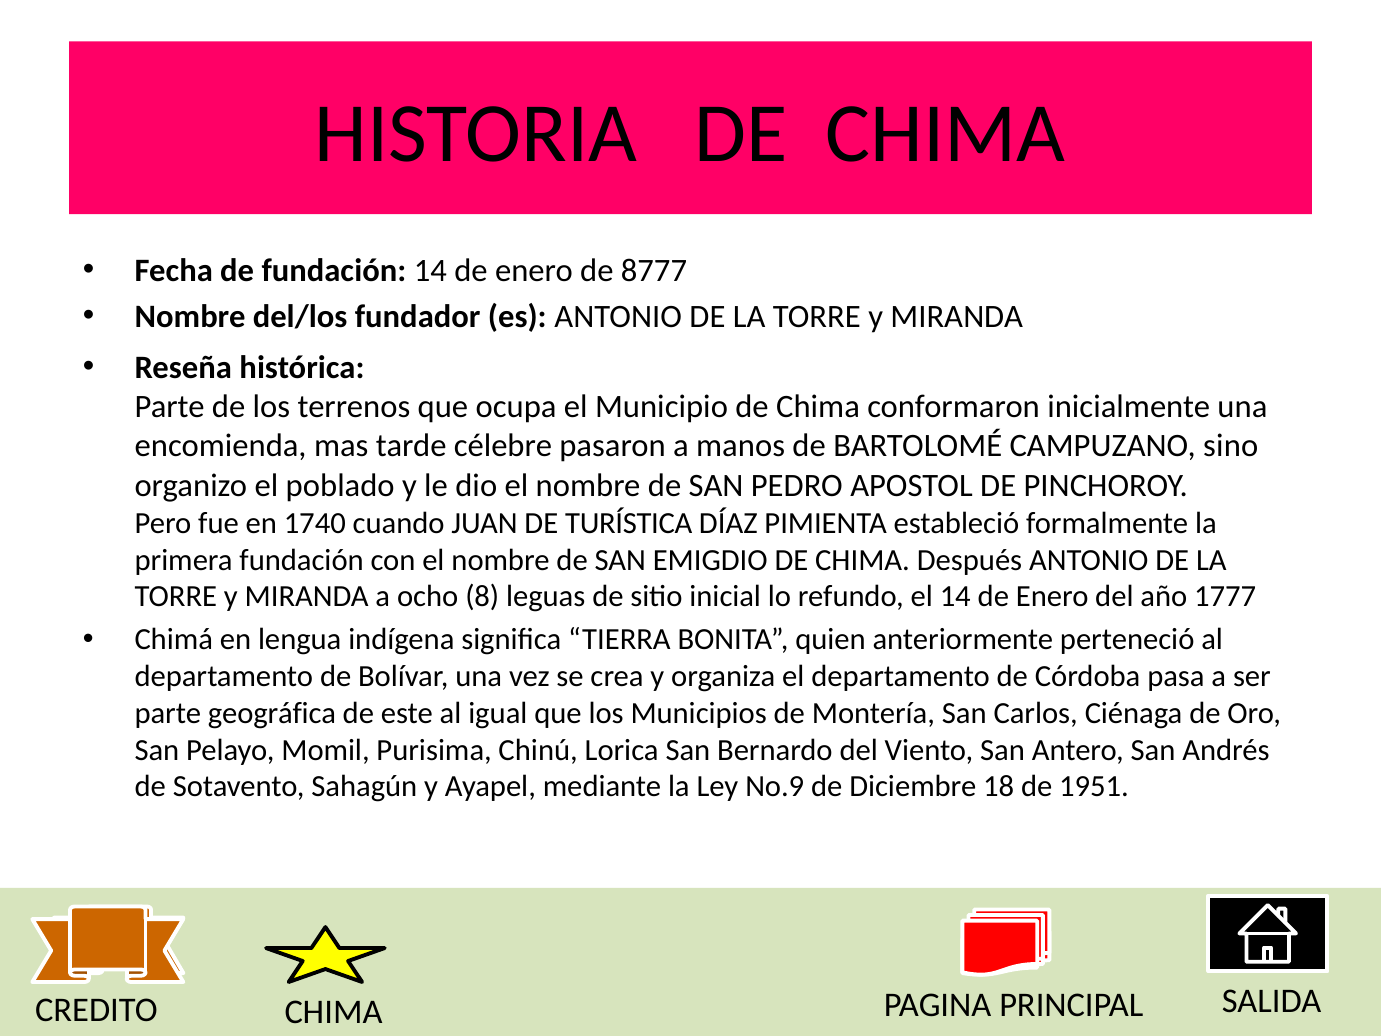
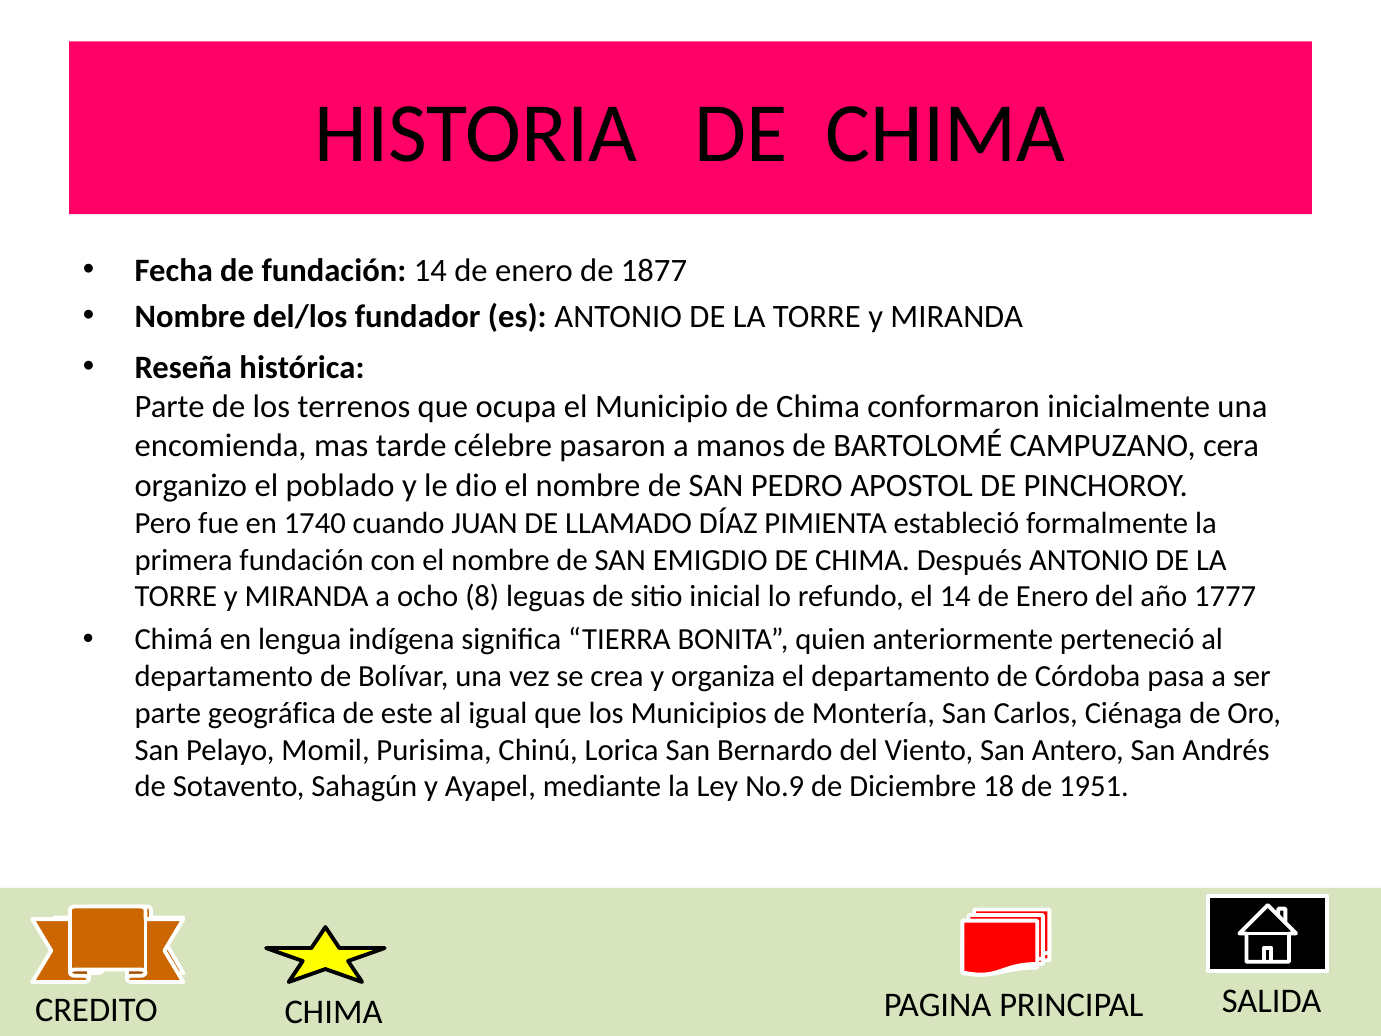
8777: 8777 -> 1877
sino: sino -> cera
TURÍSTICA: TURÍSTICA -> LLAMADO
